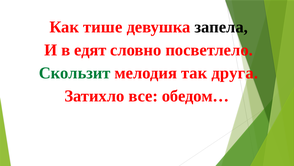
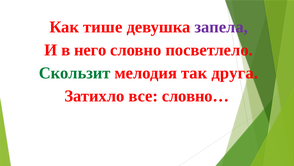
запела colour: black -> purple
едят: едят -> него
обедом…: обедом… -> словно…
